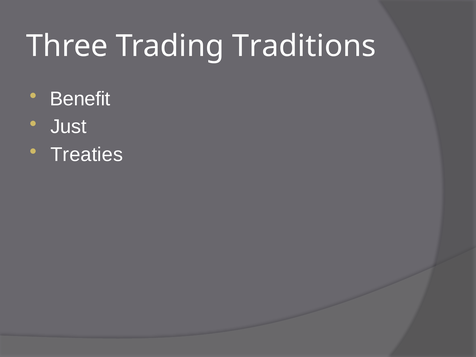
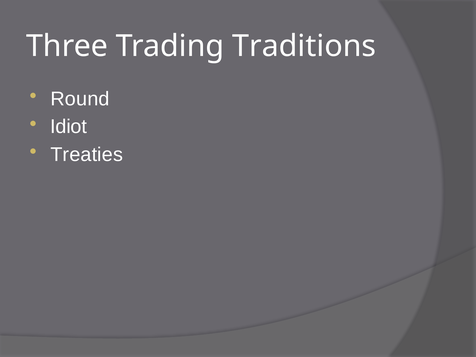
Benefit: Benefit -> Round
Just: Just -> Idiot
